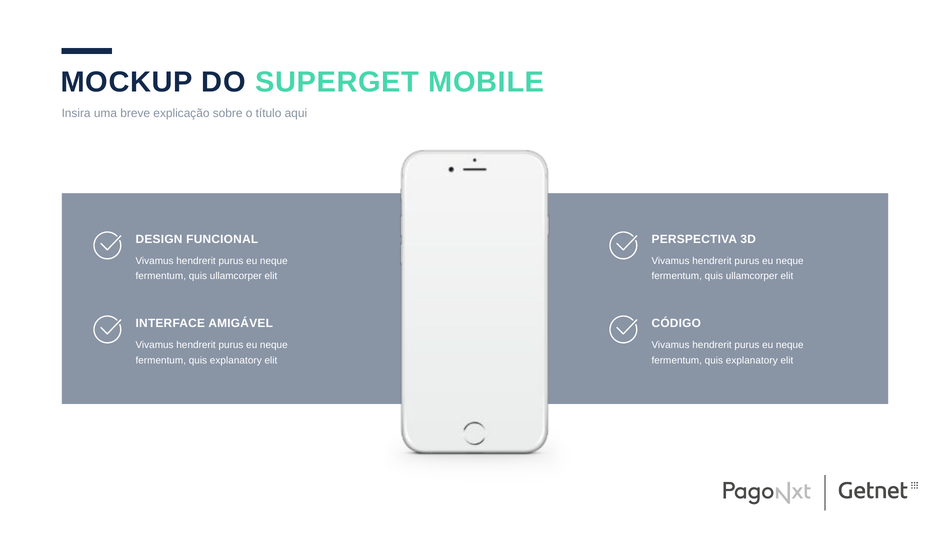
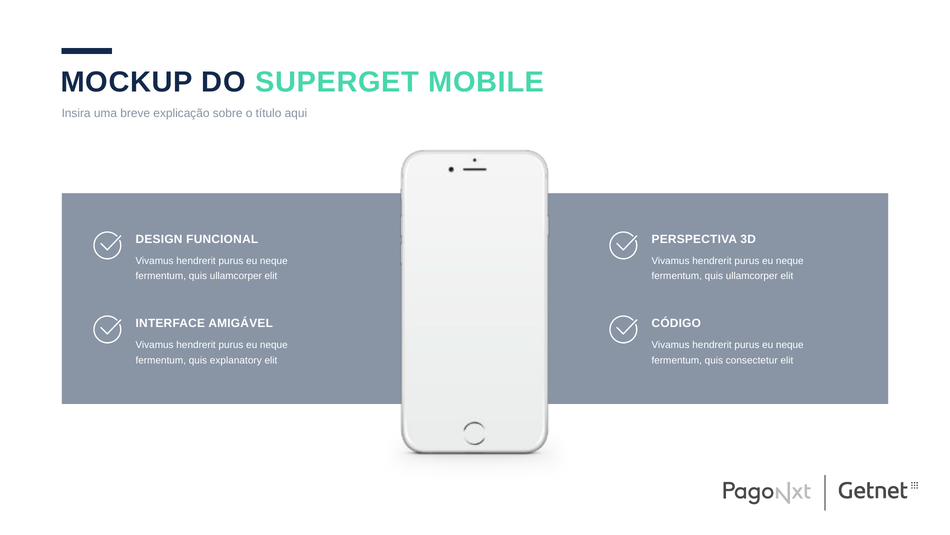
explanatory at (752, 360): explanatory -> consectetur
